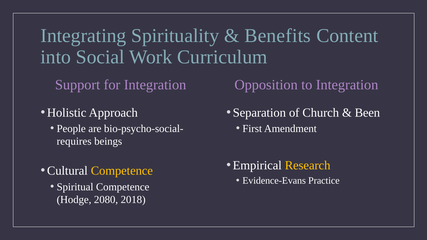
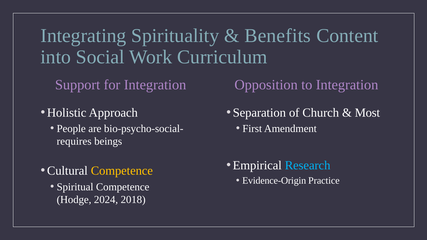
Been: Been -> Most
Research colour: yellow -> light blue
Evidence-Evans: Evidence-Evans -> Evidence-Origin
2080: 2080 -> 2024
